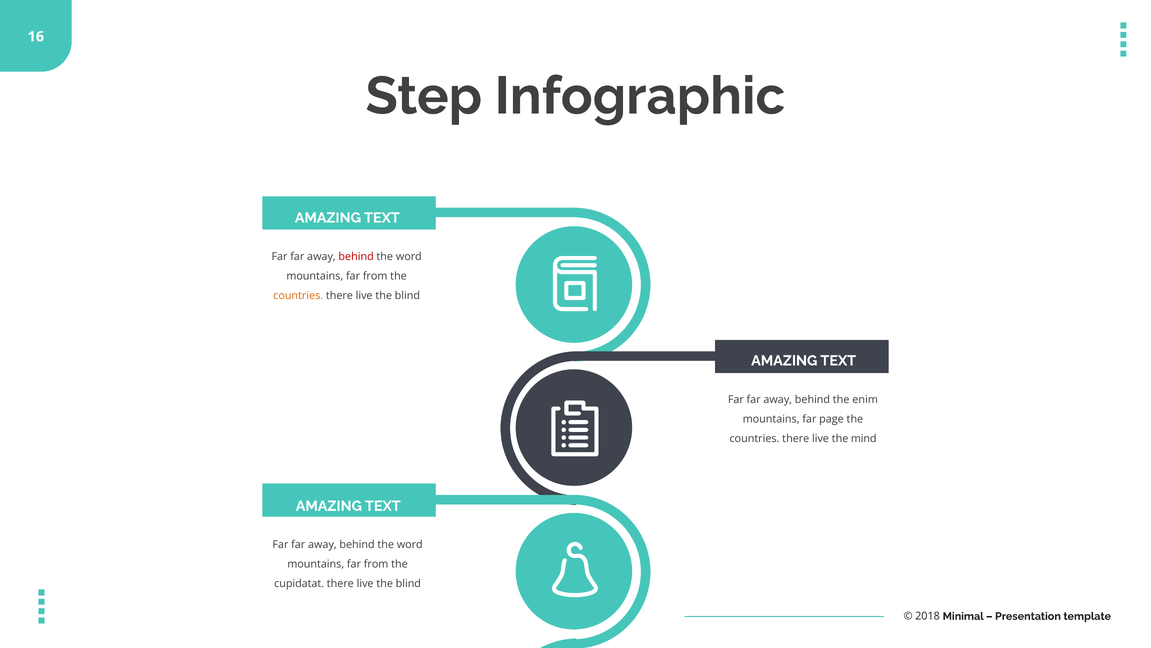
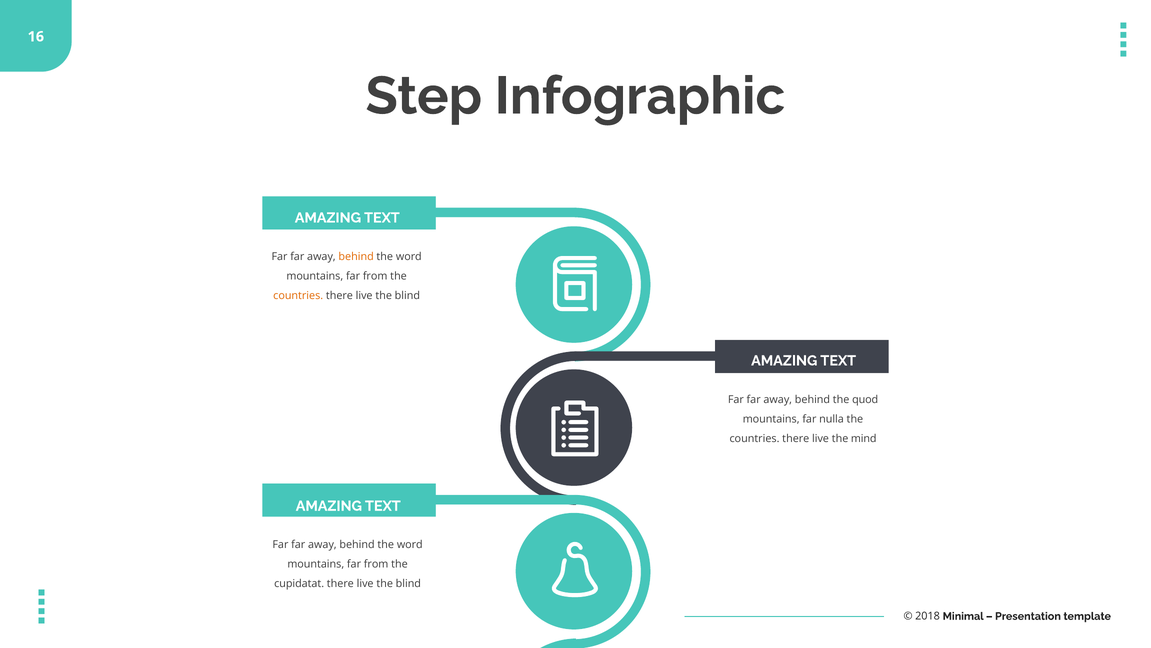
behind at (356, 256) colour: red -> orange
enim: enim -> quod
page: page -> nulla
